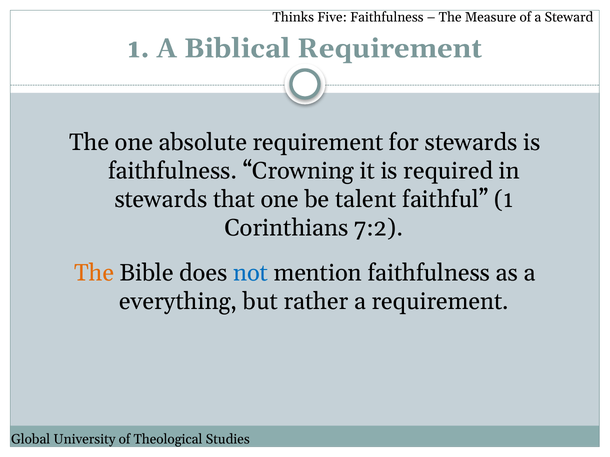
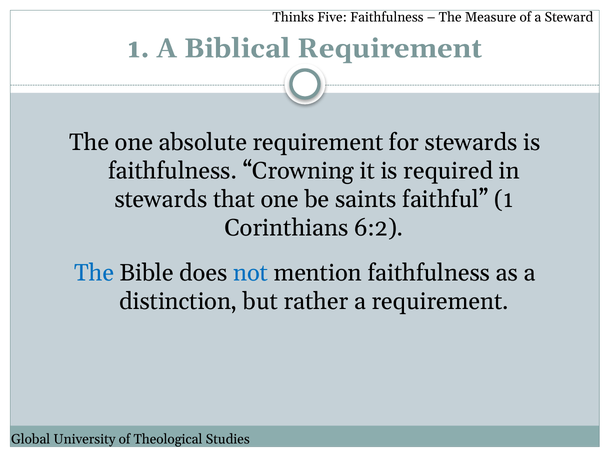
talent: talent -> saints
7:2: 7:2 -> 6:2
The at (94, 273) colour: orange -> blue
everything: everything -> distinction
